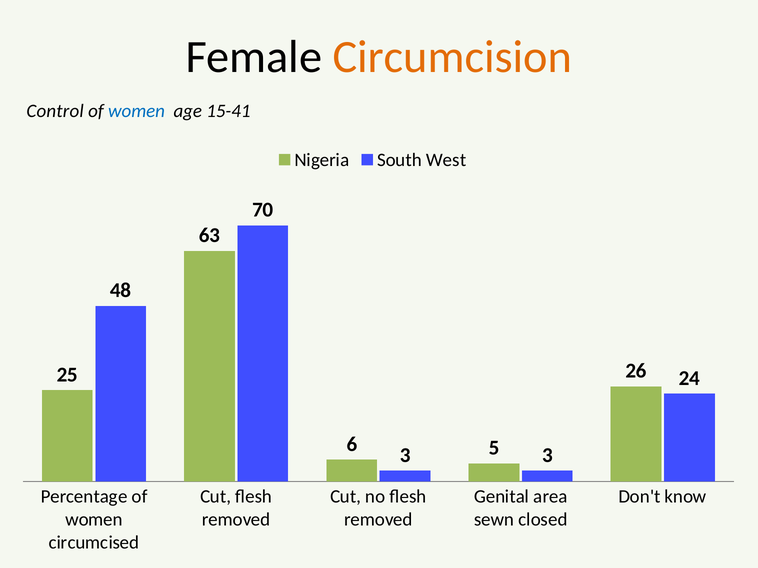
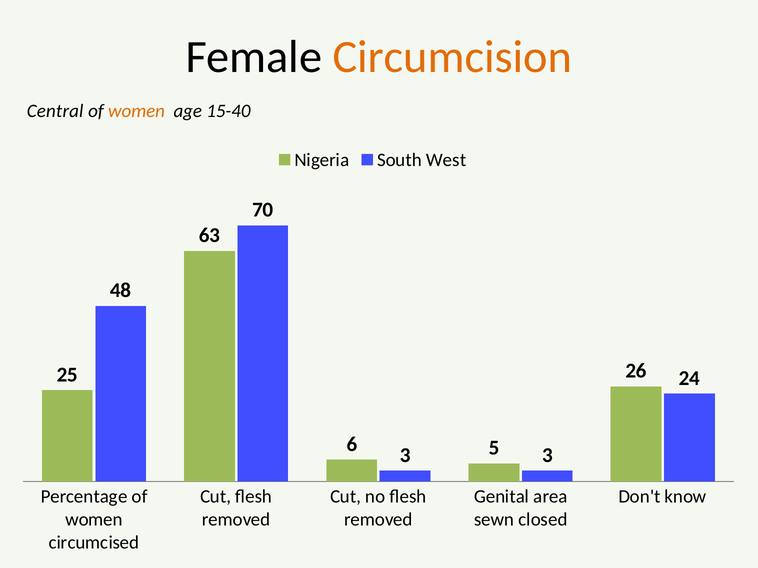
Control: Control -> Central
women at (137, 111) colour: blue -> orange
15-41: 15-41 -> 15-40
